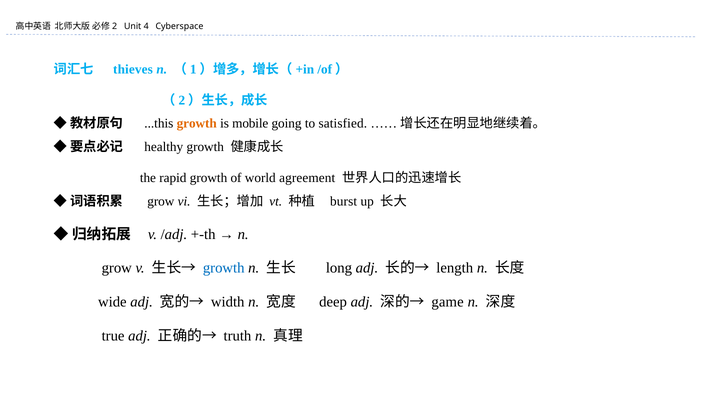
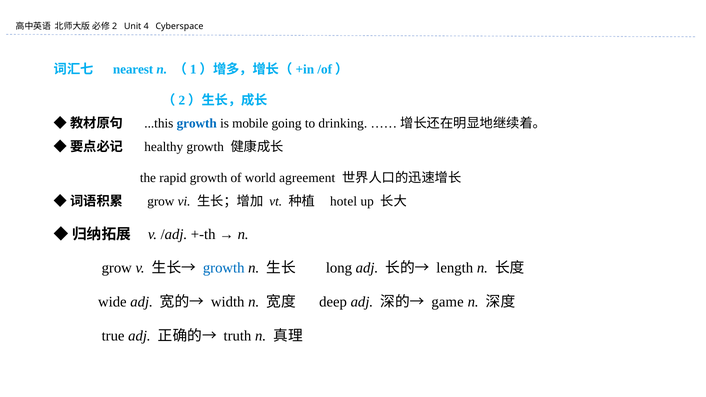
thieves: thieves -> nearest
growth at (197, 124) colour: orange -> blue
satisfied: satisfied -> drinking
burst: burst -> hotel
